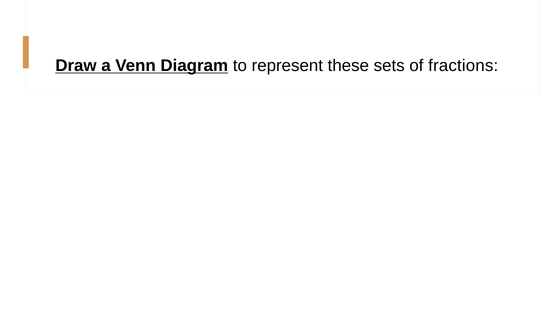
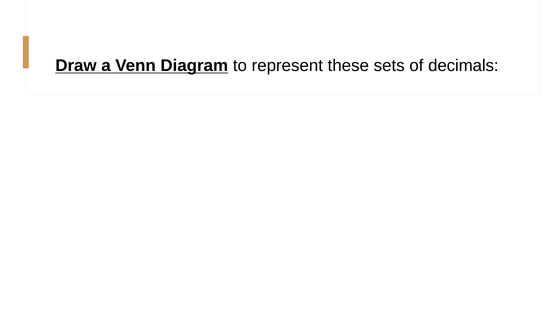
fractions: fractions -> decimals
